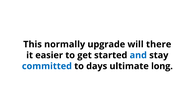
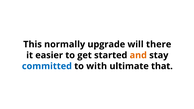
and colour: blue -> orange
days: days -> with
long: long -> that
